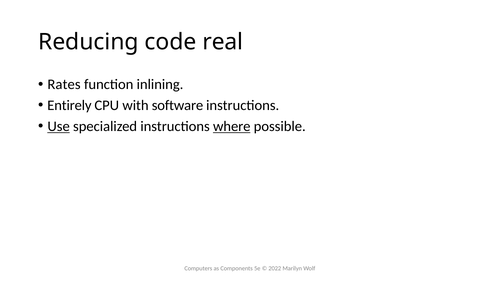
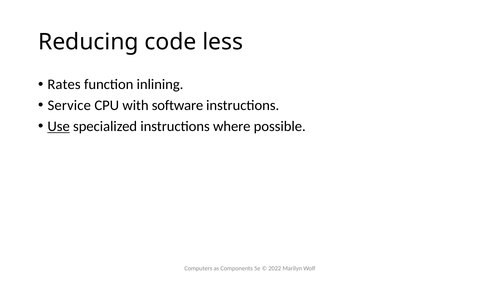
real: real -> less
Entirely: Entirely -> Service
where underline: present -> none
